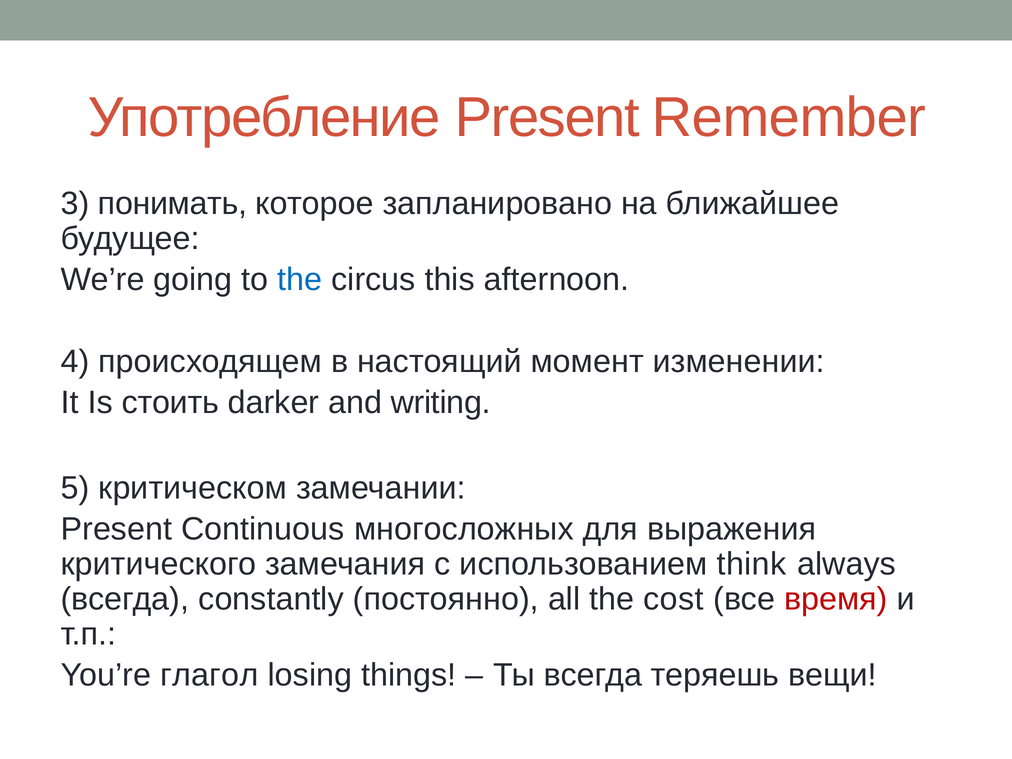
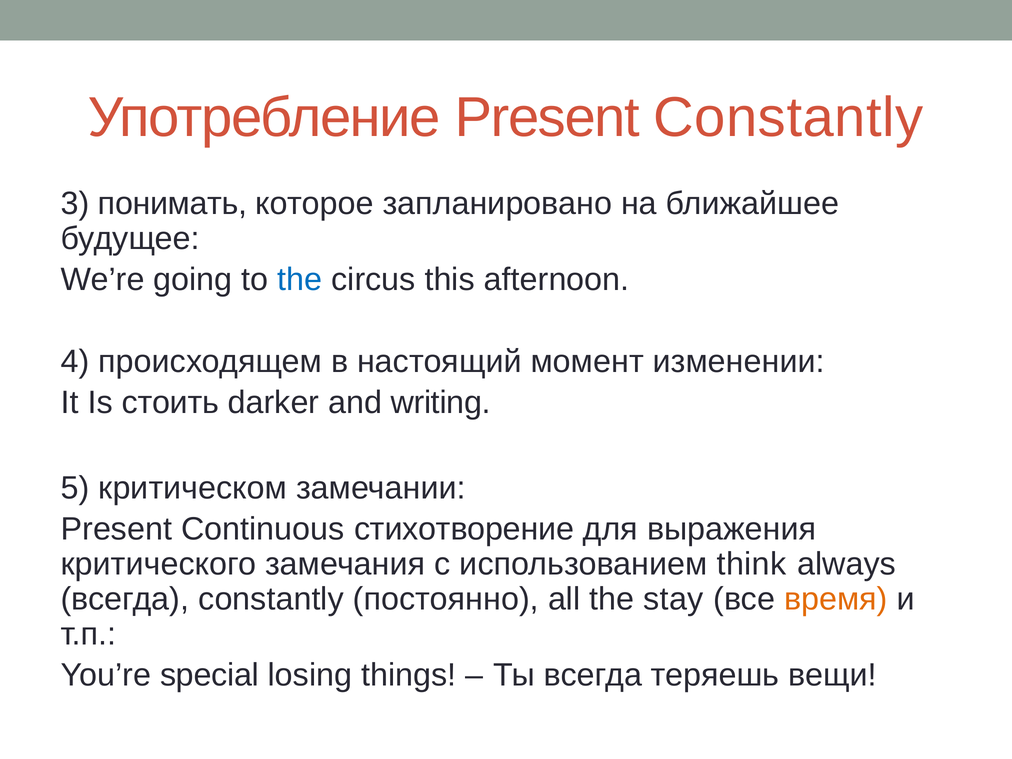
Present Remember: Remember -> Constantly
многосложных: многосложных -> cтихотворение
cost: cost -> stay
время colour: red -> orange
глагол: глагол -> special
